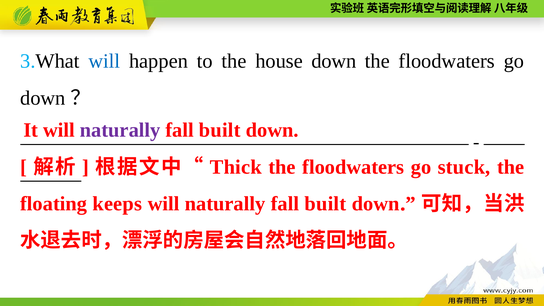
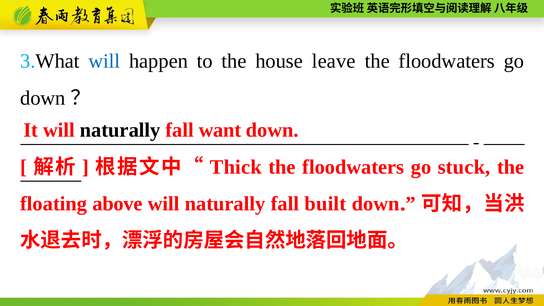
house down: down -> leave
naturally at (120, 130) colour: purple -> black
built at (220, 130): built -> want
keeps: keeps -> above
